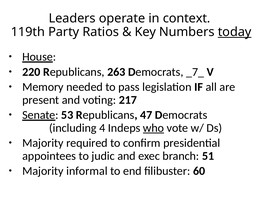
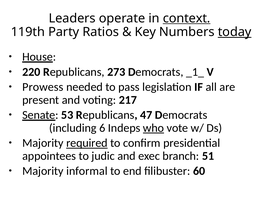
context underline: none -> present
263: 263 -> 273
_7_: _7_ -> _1_
Memory: Memory -> Prowess
4: 4 -> 6
required underline: none -> present
